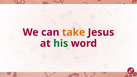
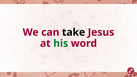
take colour: orange -> black
